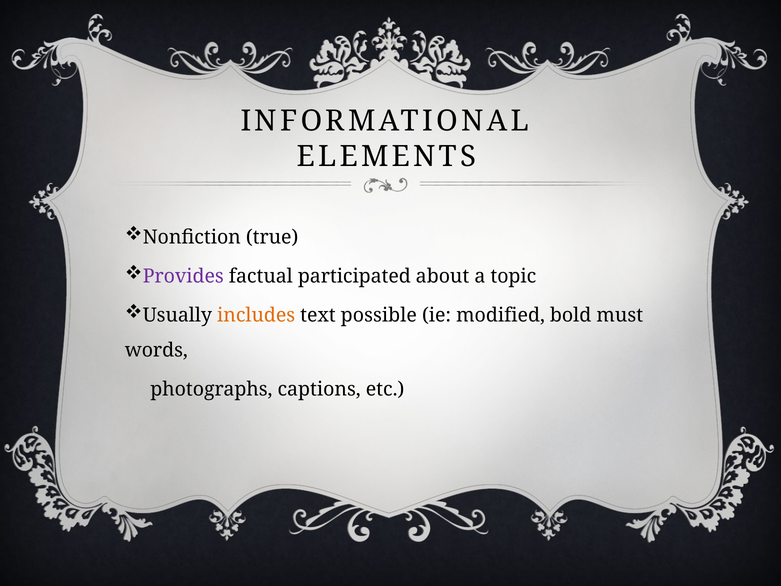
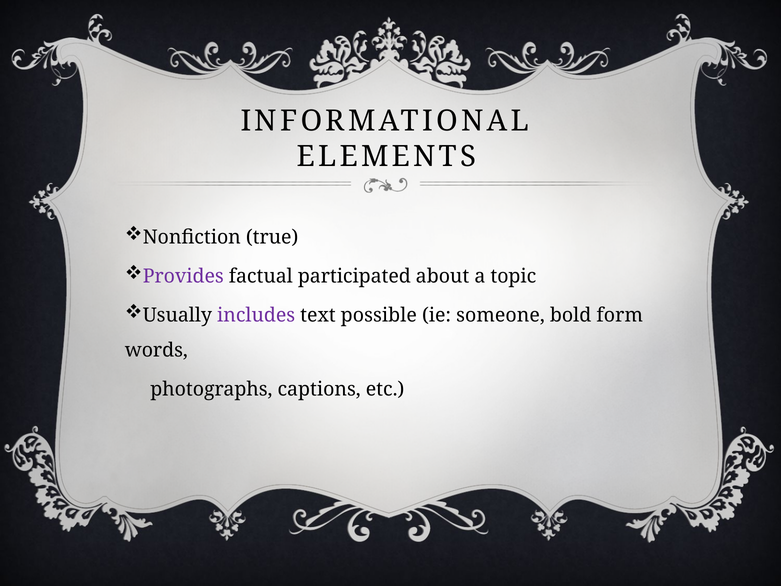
includes colour: orange -> purple
modified: modified -> someone
must: must -> form
